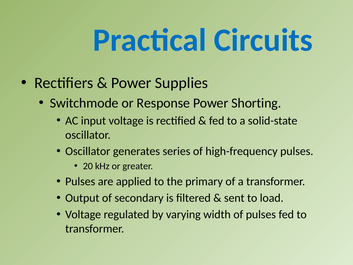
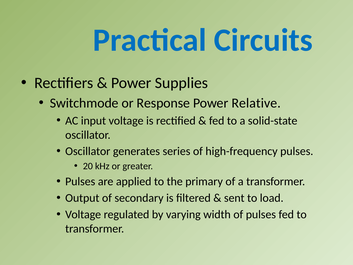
Shorting: Shorting -> Relative
